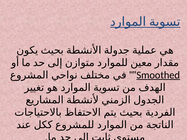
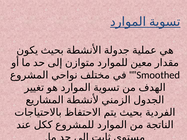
Smoothed underline: present -> none
